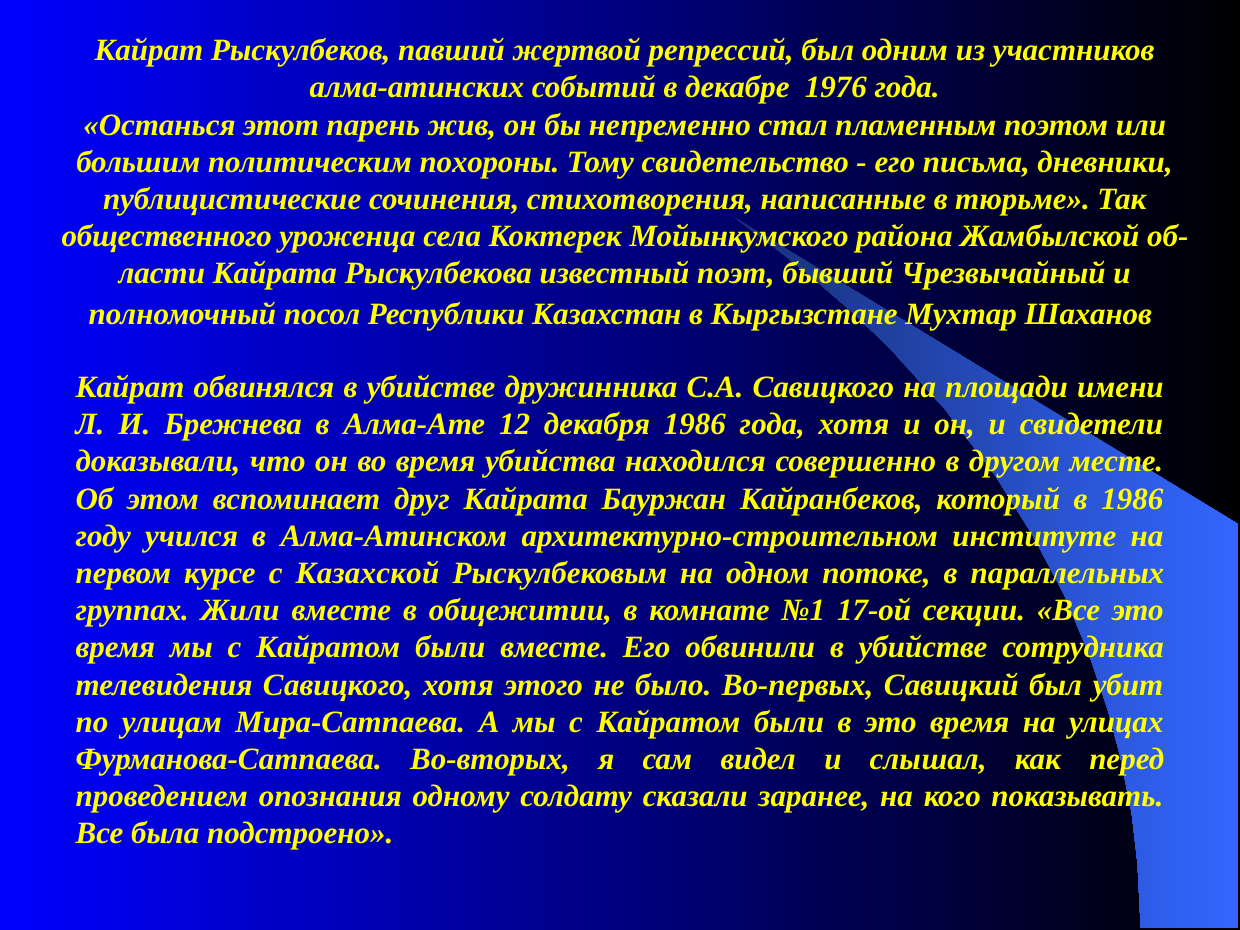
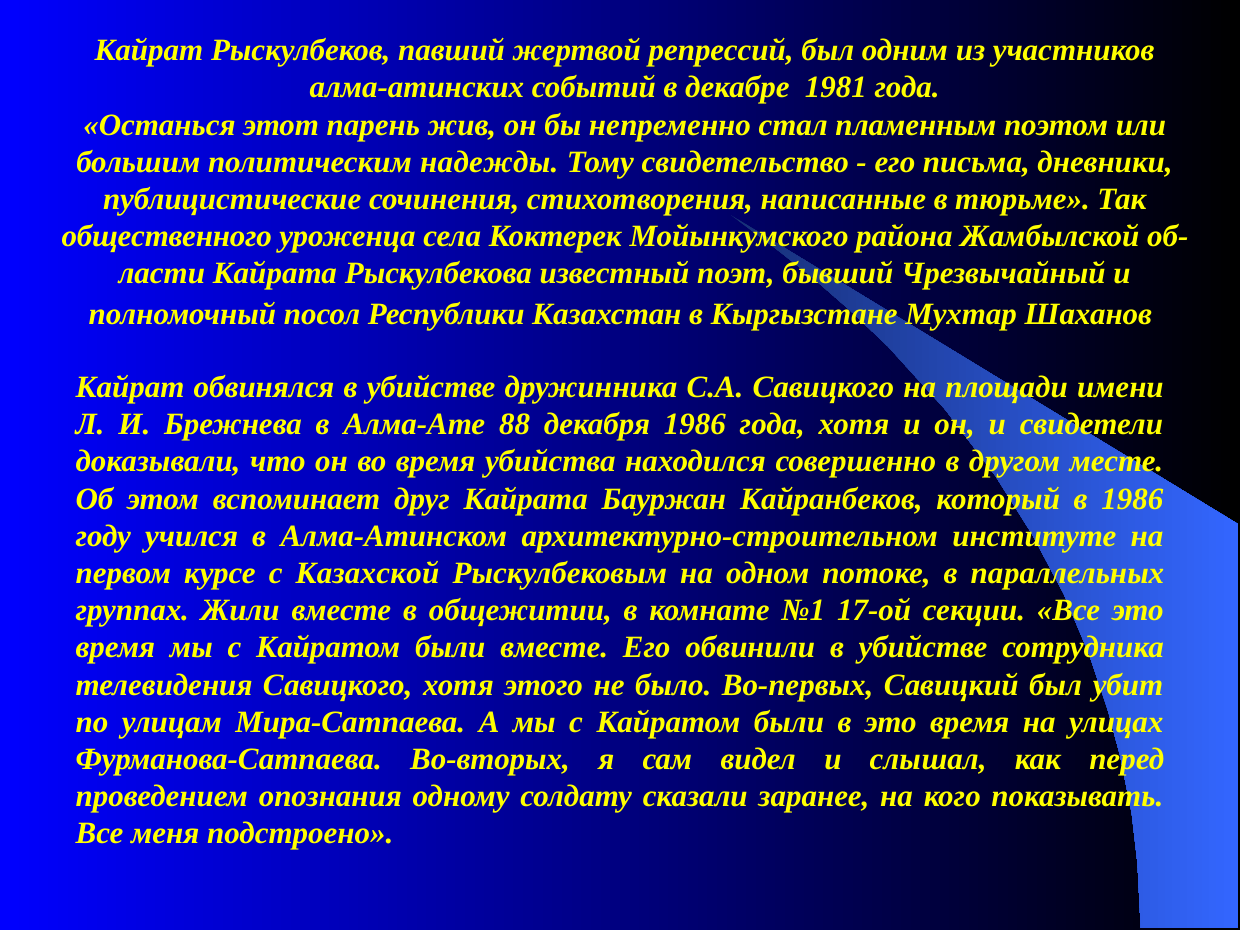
1976: 1976 -> 1981
похороны: похороны -> надежды
12: 12 -> 88
была: была -> меня
